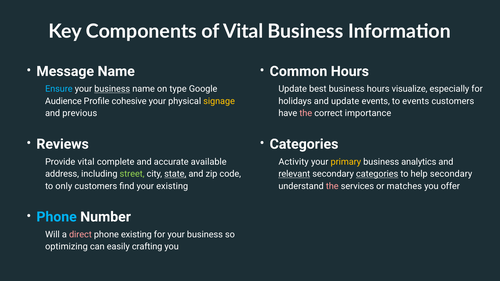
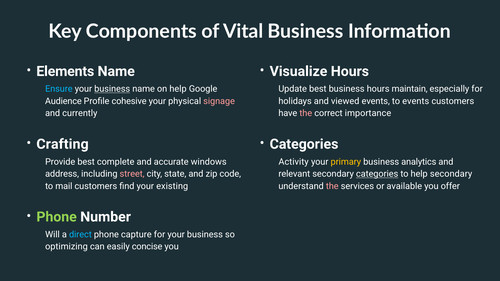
Message: Message -> Elements
Common: Common -> Visualize
on type: type -> help
visualize: visualize -> maintain
signage colour: yellow -> pink
and update: update -> viewed
previous: previous -> currently
Reviews: Reviews -> Crafting
Provide vital: vital -> best
available: available -> windows
street colour: light green -> pink
state underline: present -> none
relevant underline: present -> none
only: only -> mail
matches: matches -> available
Phone at (57, 217) colour: light blue -> light green
direct colour: pink -> light blue
phone existing: existing -> capture
crafting: crafting -> concise
